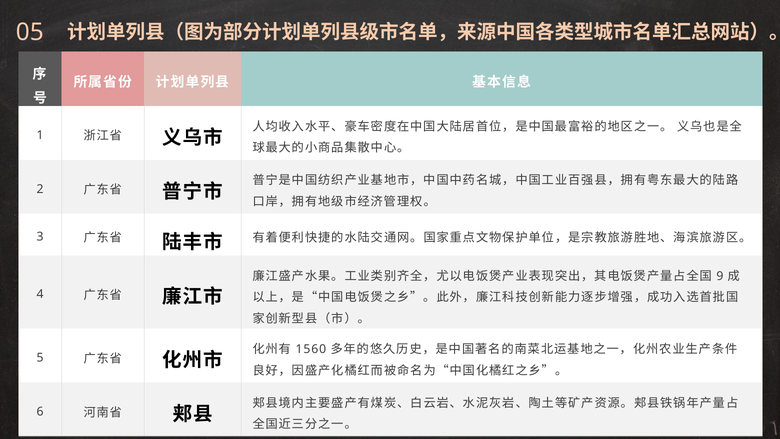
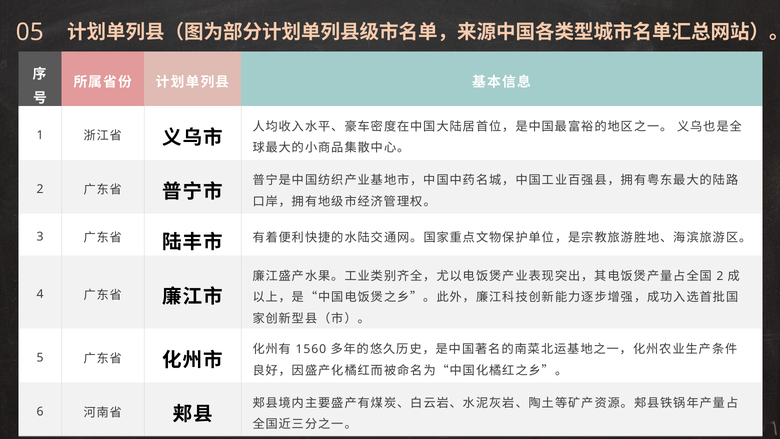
9 at (720, 276): 9 -> 2
